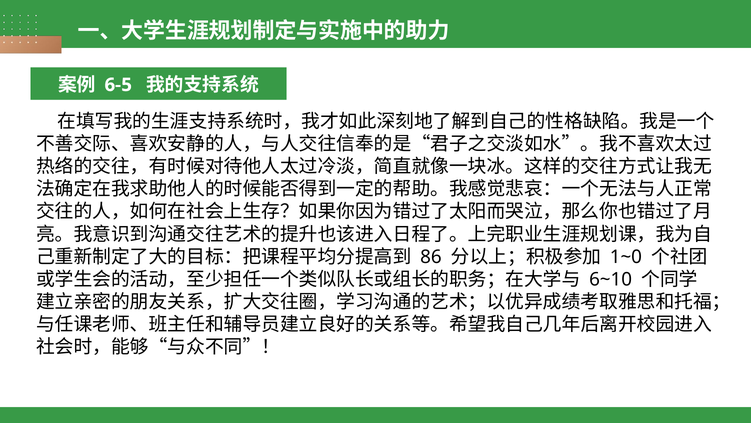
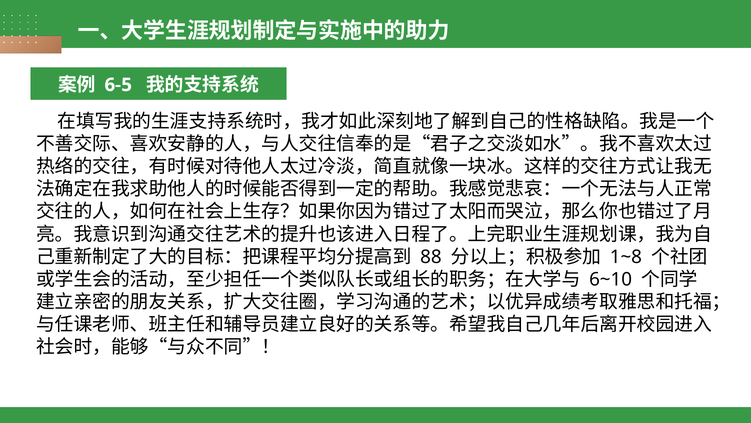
86: 86 -> 88
1~0: 1~0 -> 1~8
